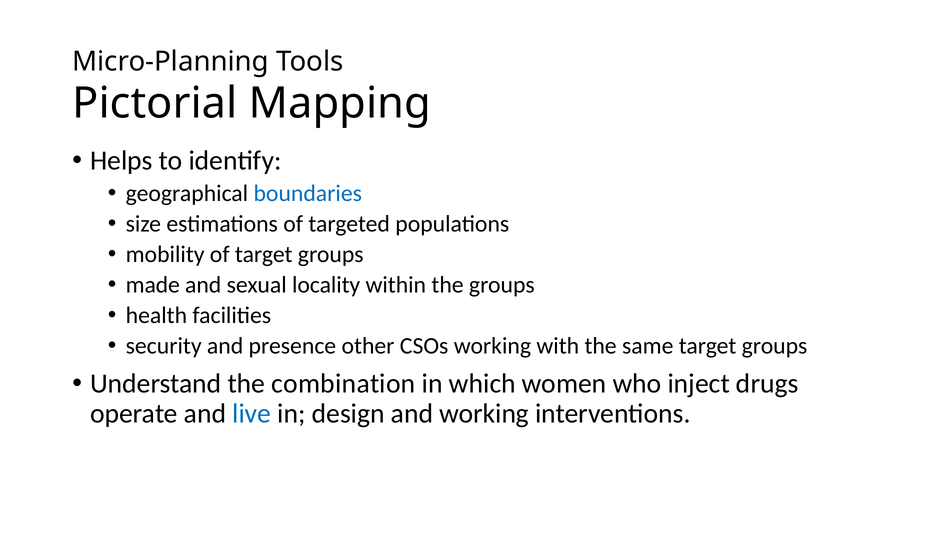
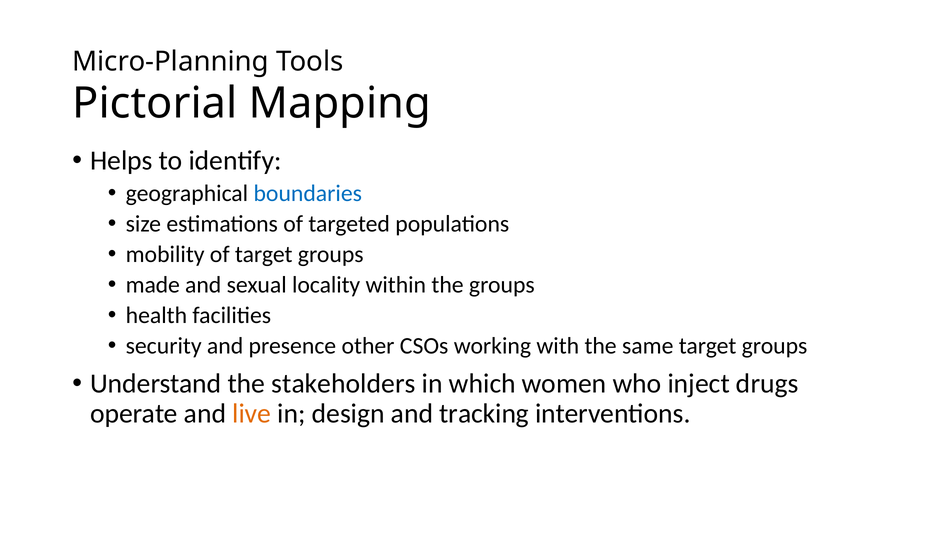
combination: combination -> stakeholders
live colour: blue -> orange
and working: working -> tracking
